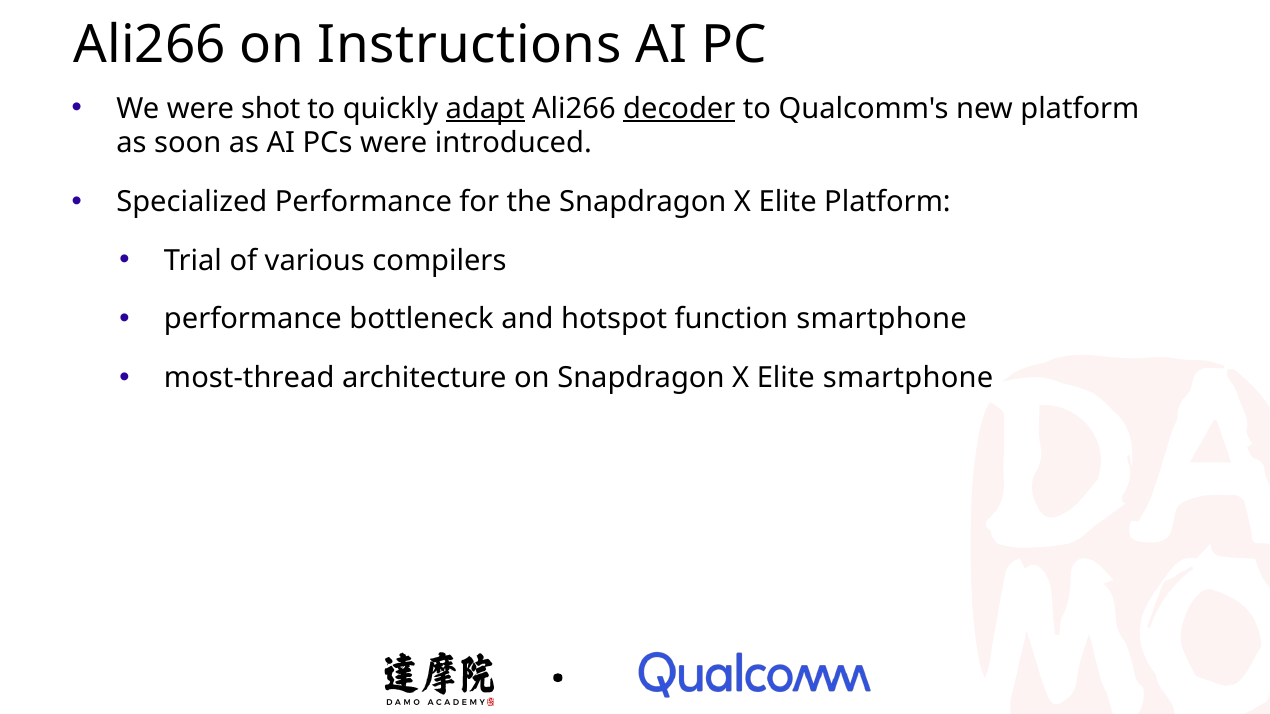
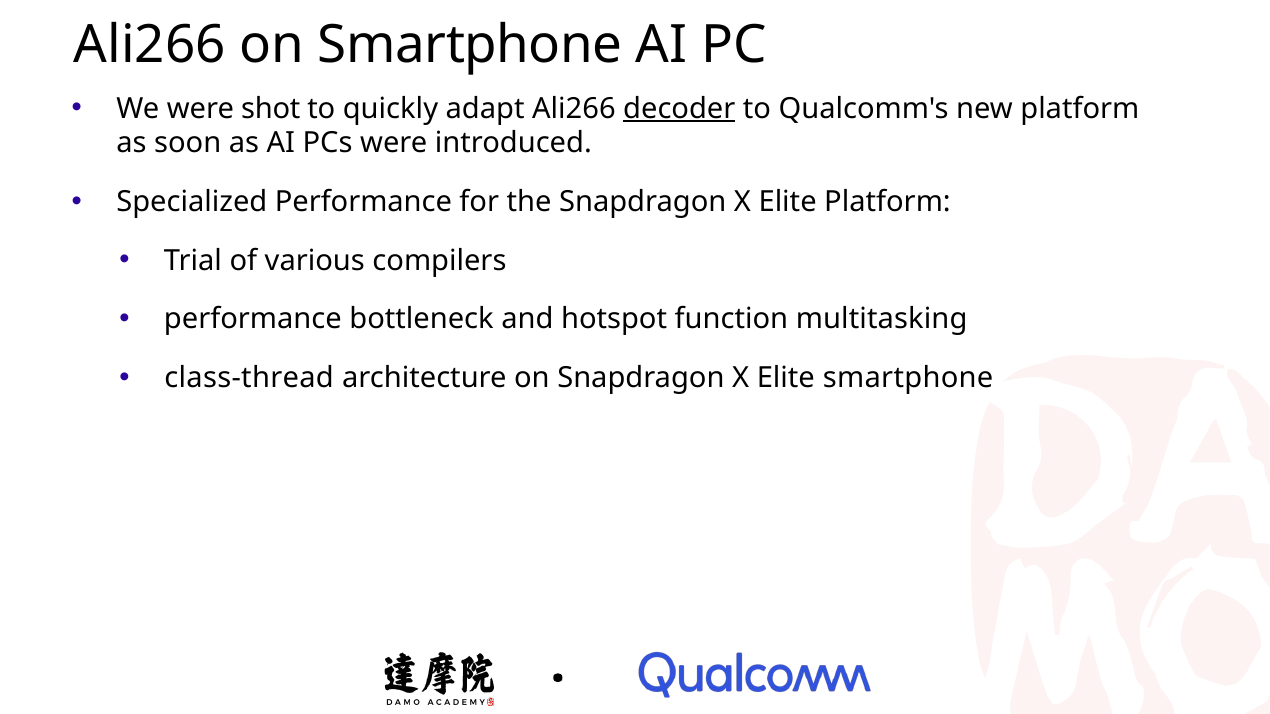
on Instructions: Instructions -> Smartphone
adapt underline: present -> none
function smartphone: smartphone -> multitasking
most-thread: most-thread -> class-thread
